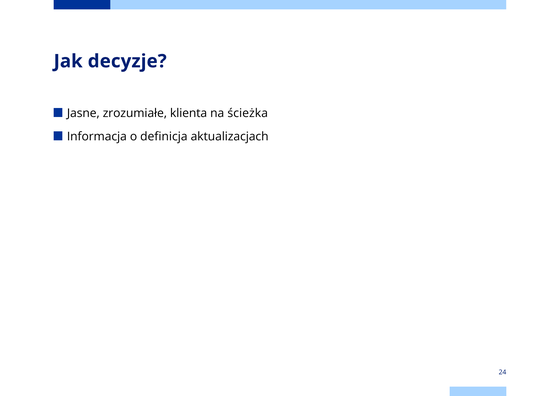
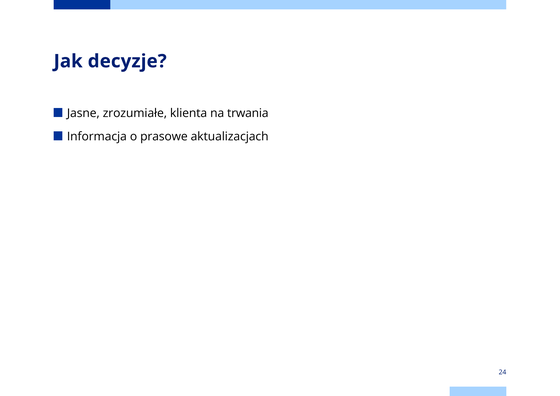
ścieżka: ścieżka -> trwania
definicja: definicja -> prasowe
